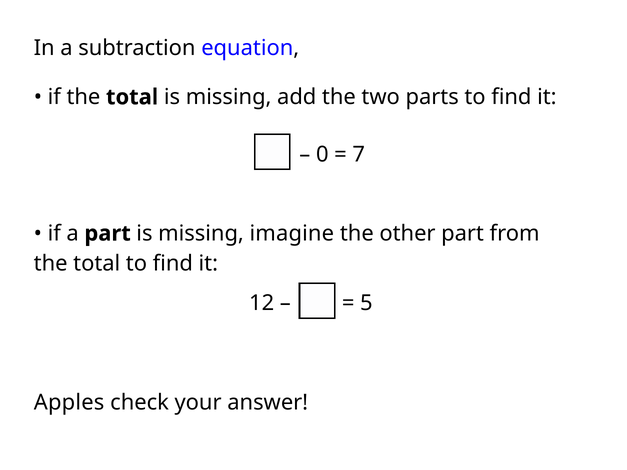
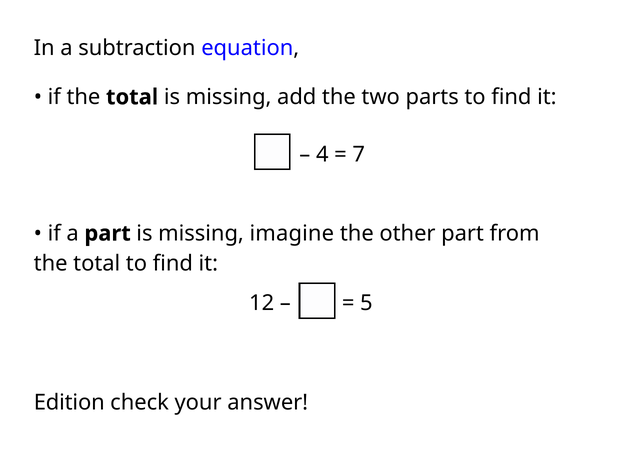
0: 0 -> 4
Apples: Apples -> Edition
